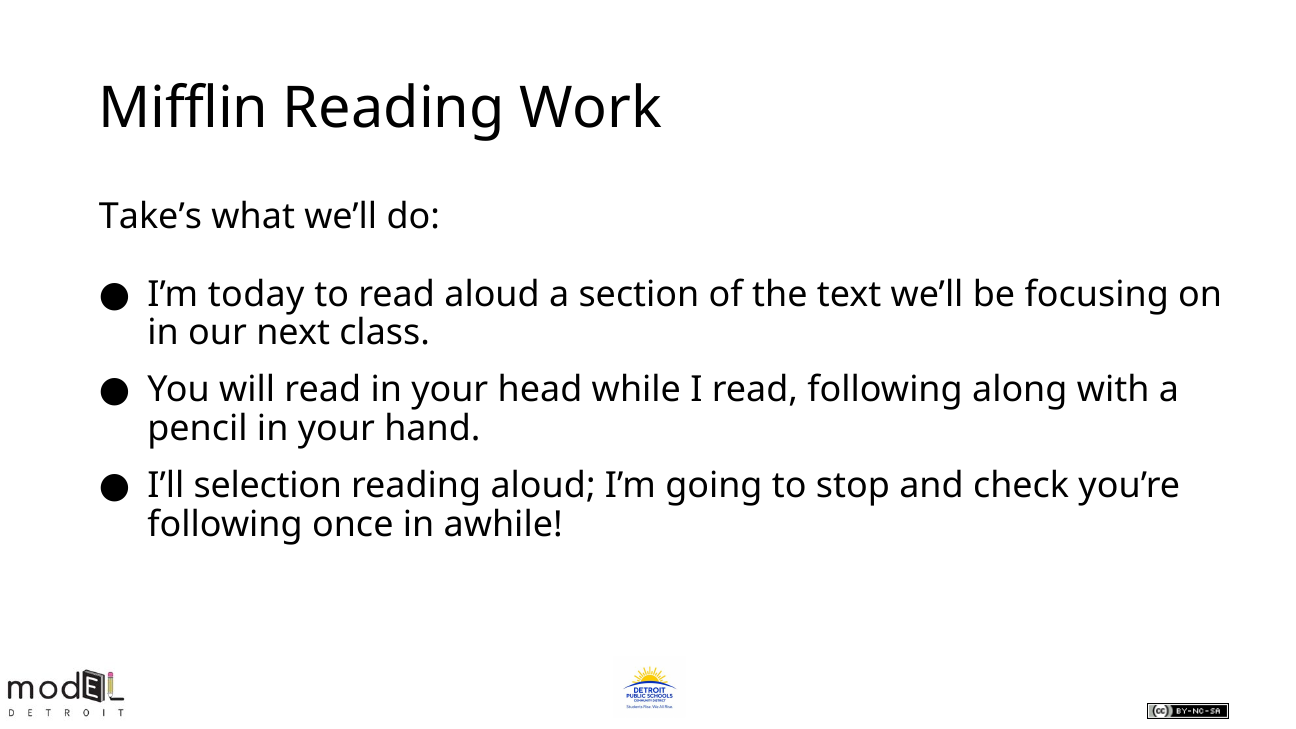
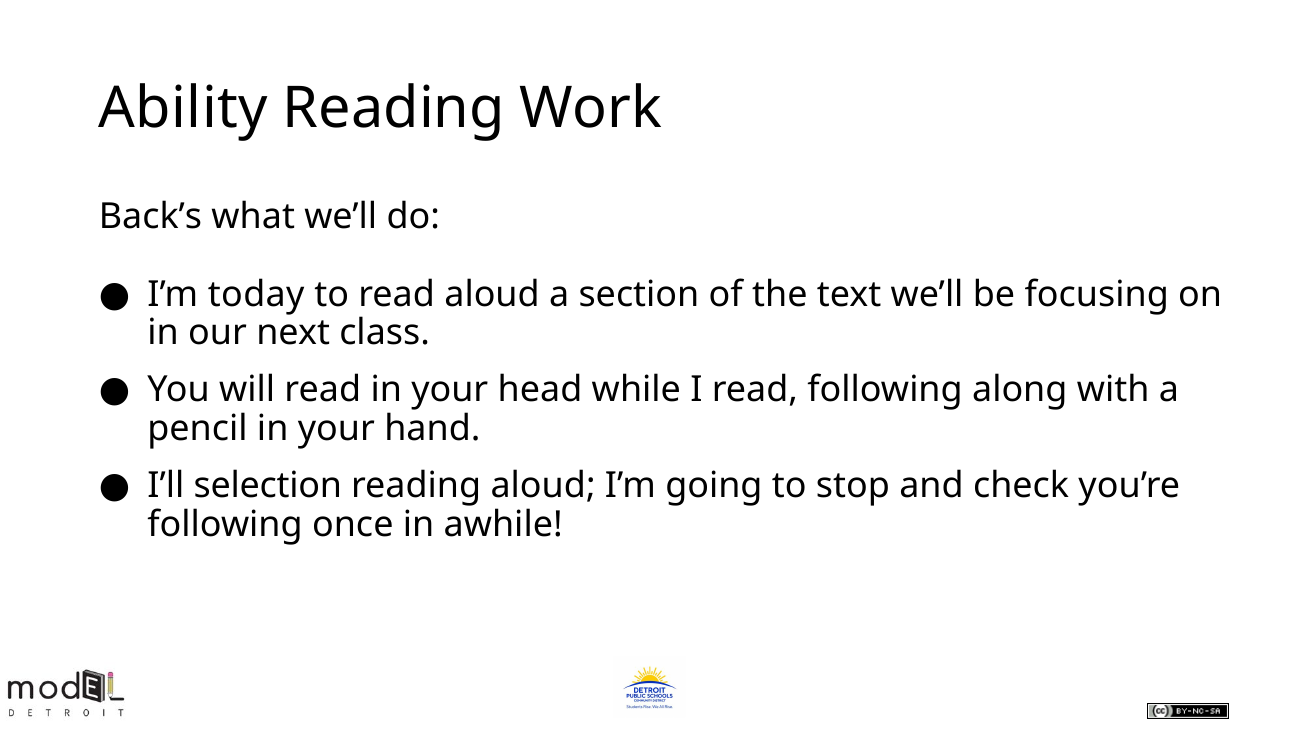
Mifflin: Mifflin -> Ability
Take’s: Take’s -> Back’s
